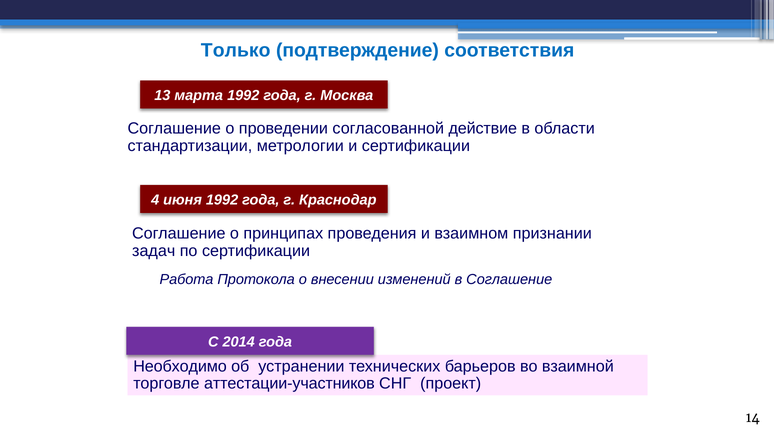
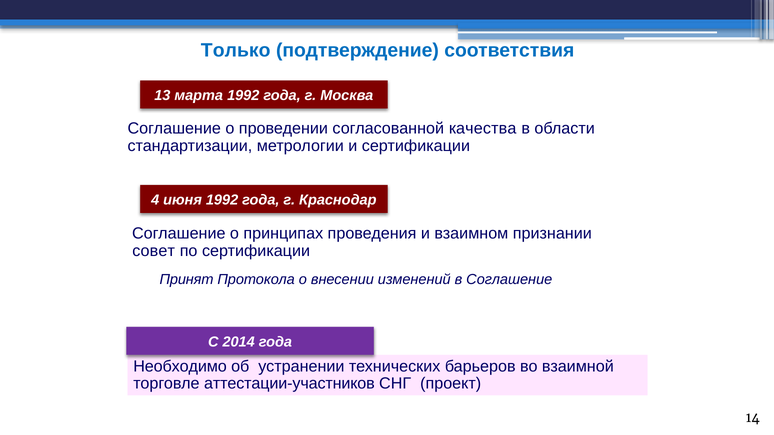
действие: действие -> качества
задач: задач -> совет
Работа: Работа -> Принят
